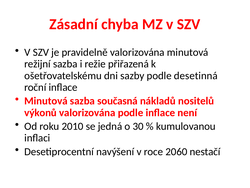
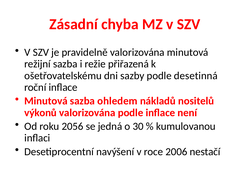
současná: současná -> ohledem
2010: 2010 -> 2056
2060: 2060 -> 2006
